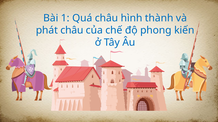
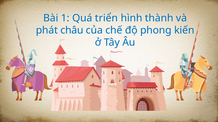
Quá châu: châu -> triển
